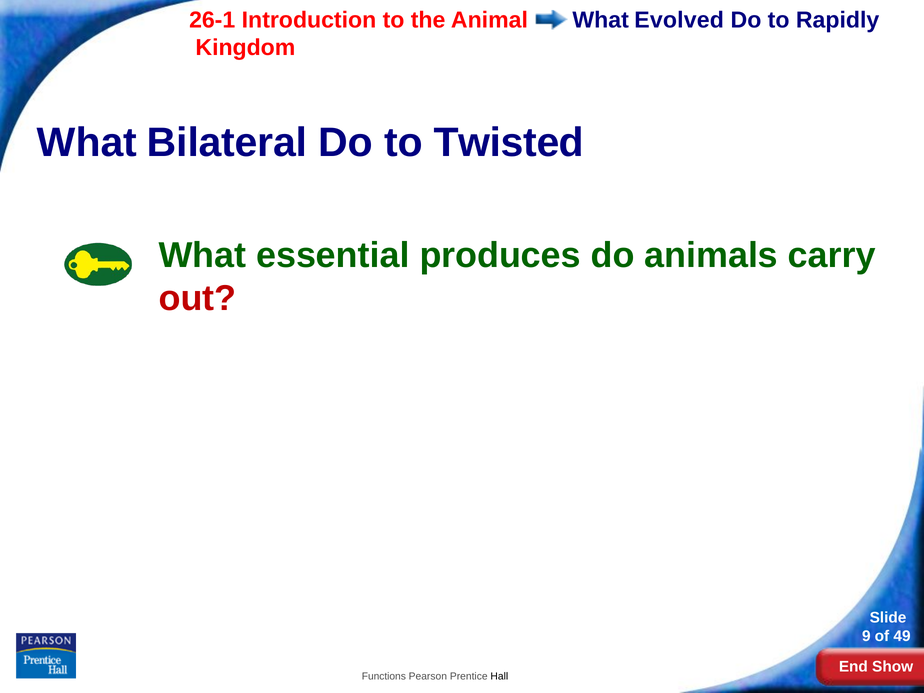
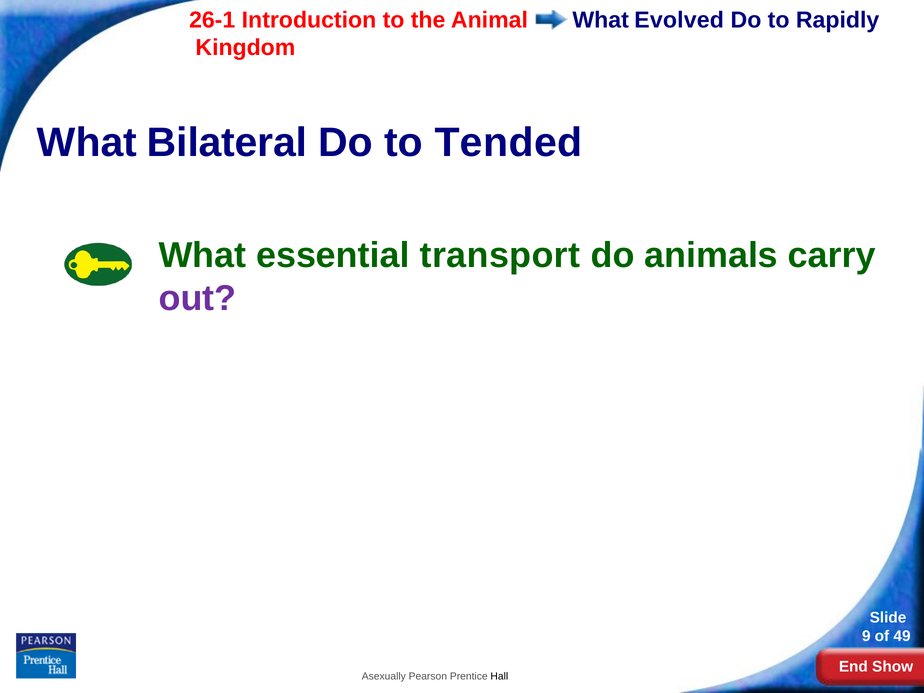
Twisted: Twisted -> Tended
produces: produces -> transport
out colour: red -> purple
Functions: Functions -> Asexually
